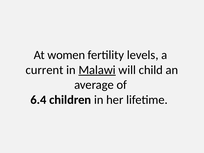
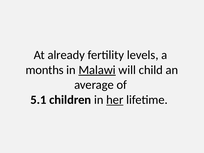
women: women -> already
current: current -> months
6.4: 6.4 -> 5.1
her underline: none -> present
